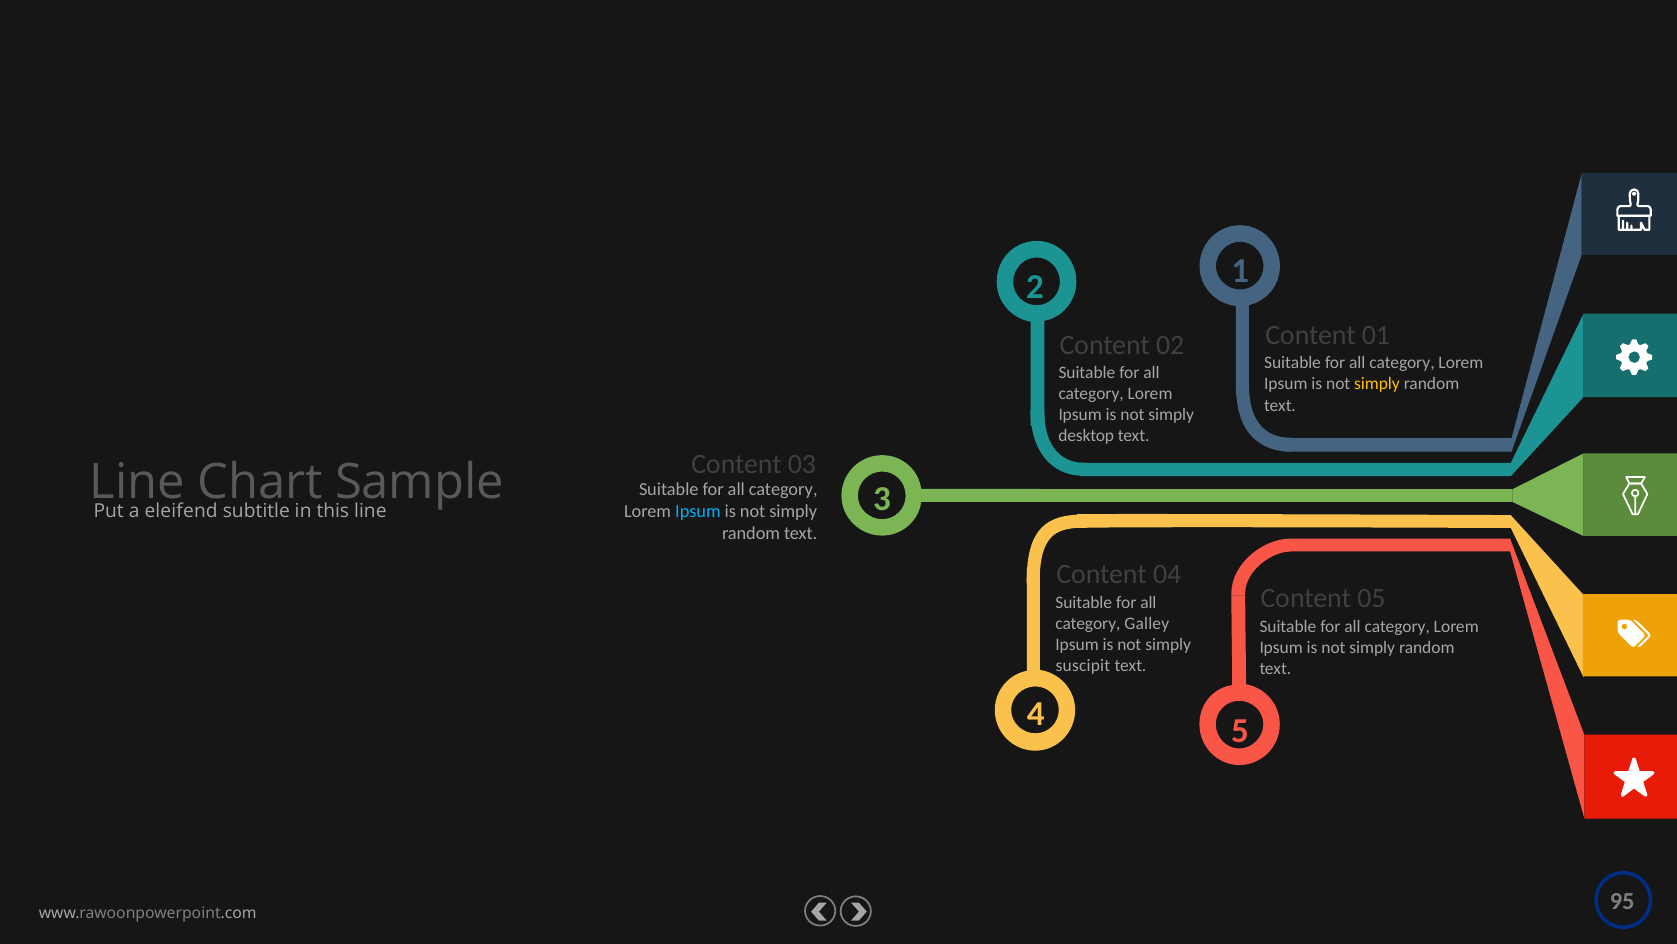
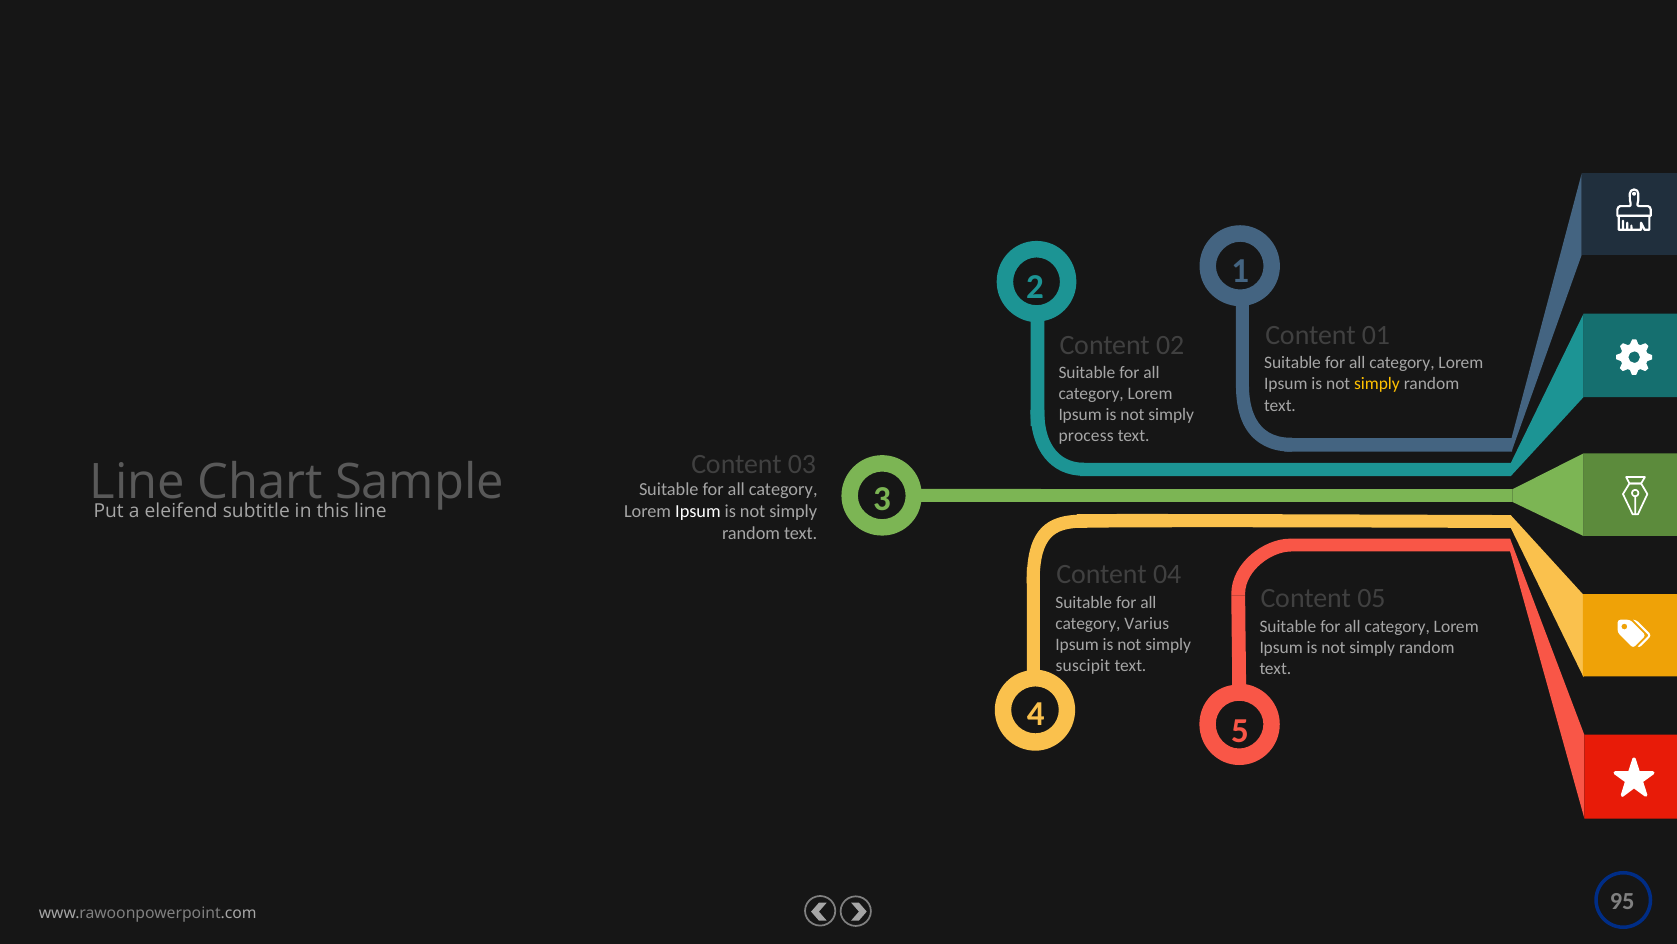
desktop: desktop -> process
Ipsum at (698, 511) colour: light blue -> white
Galley: Galley -> Varius
